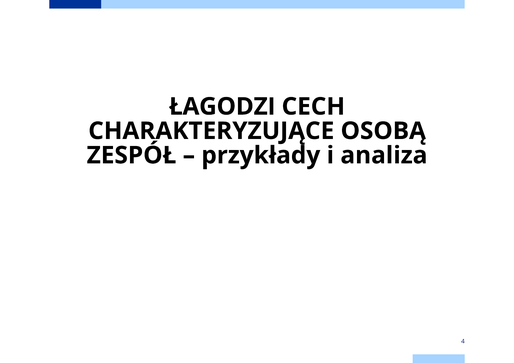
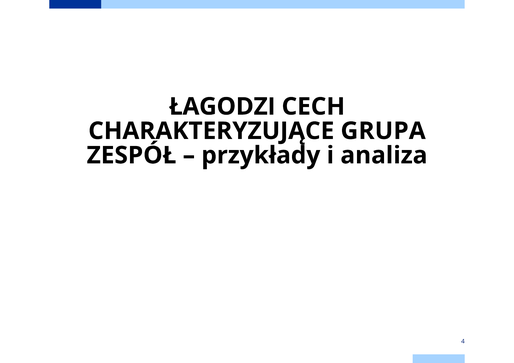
OSOBĄ: OSOBĄ -> GRUPA
